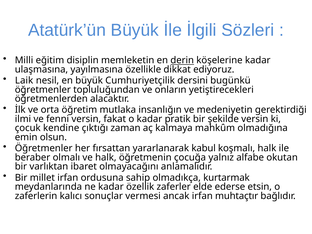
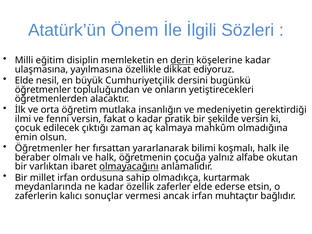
Atatürk’ün Büyük: Büyük -> Önem
Laik at (24, 81): Laik -> Elde
kendine: kendine -> edilecek
kabul: kabul -> bilimi
olmayacağını underline: none -> present
